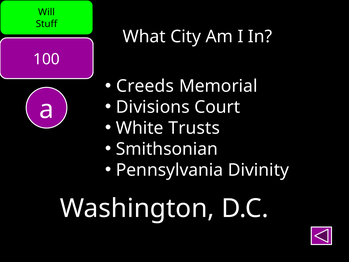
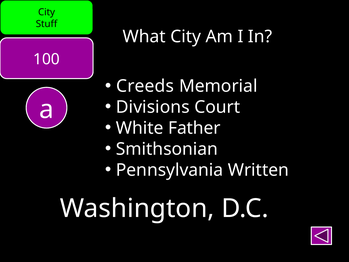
Will at (46, 12): Will -> City
Trusts: Trusts -> Father
Divinity: Divinity -> Written
